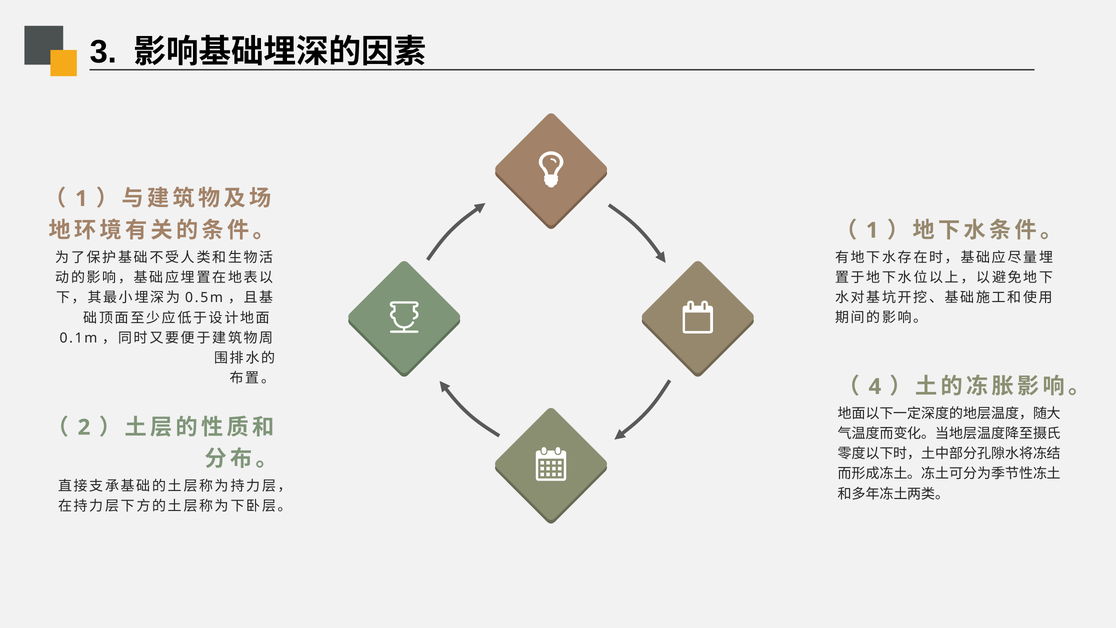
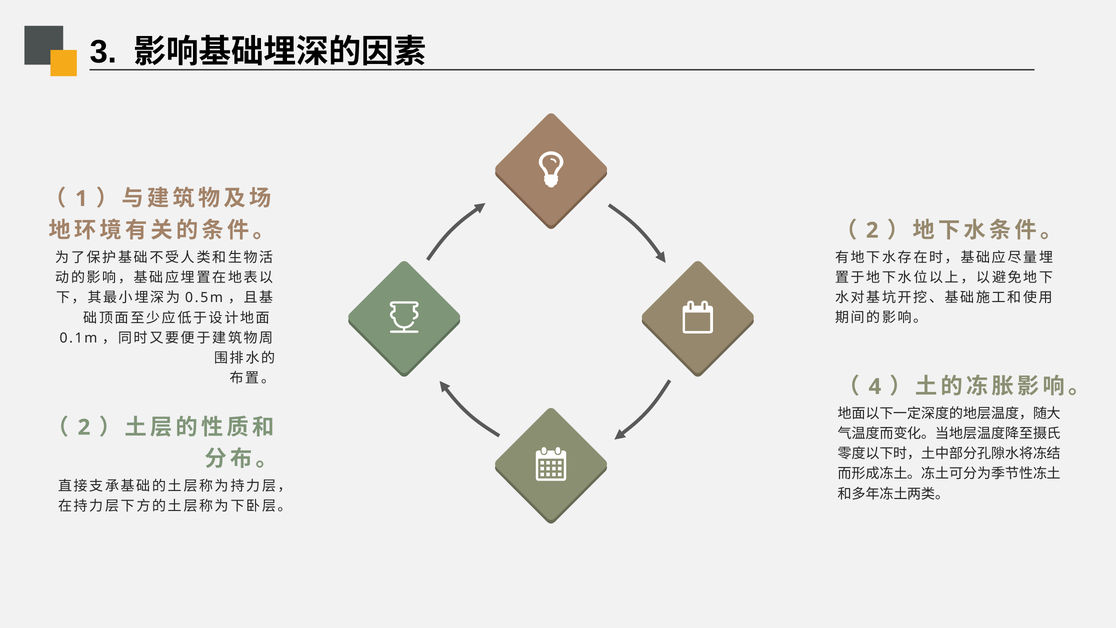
1 at (872, 230): 1 -> 2
